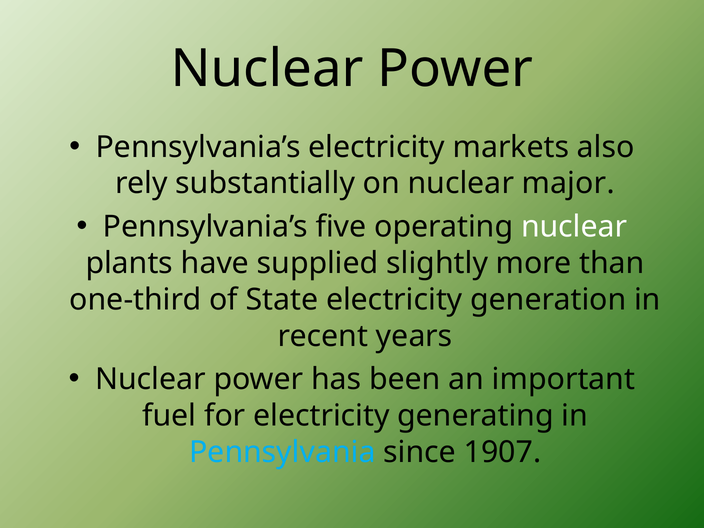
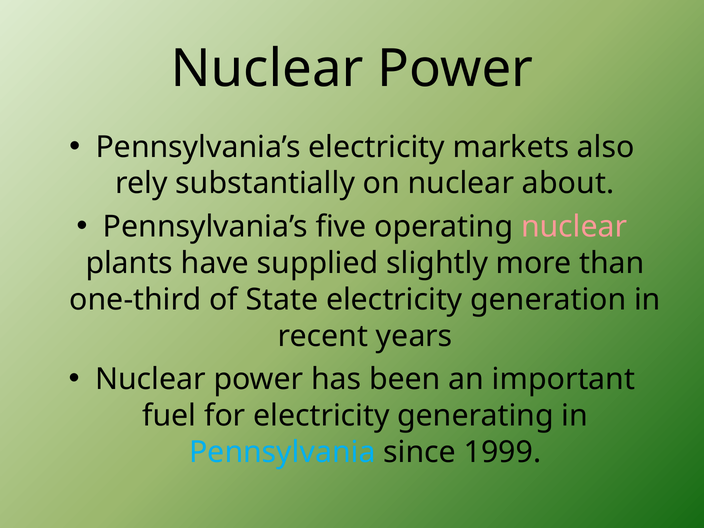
major: major -> about
nuclear at (574, 227) colour: white -> pink
1907: 1907 -> 1999
